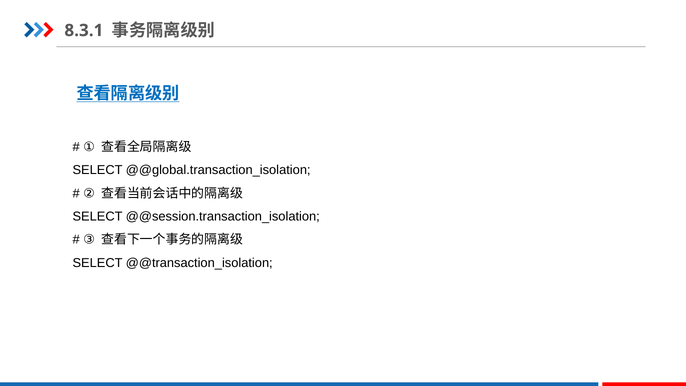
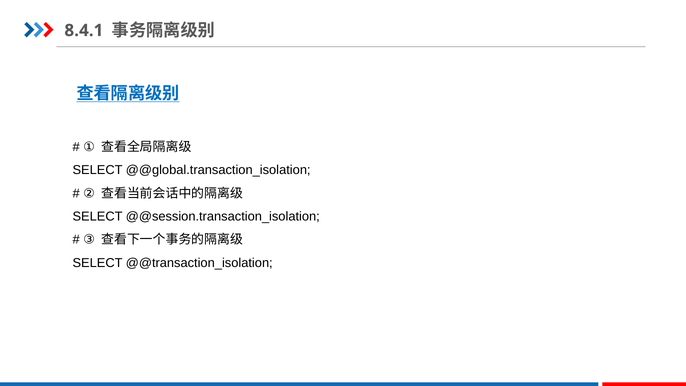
8.3.1: 8.3.1 -> 8.4.1
